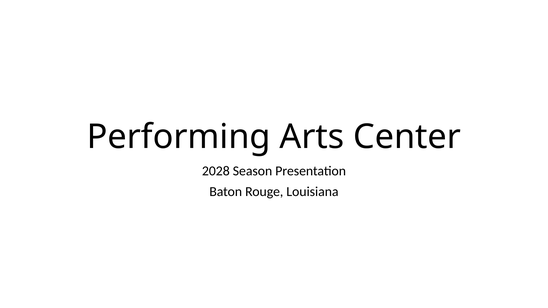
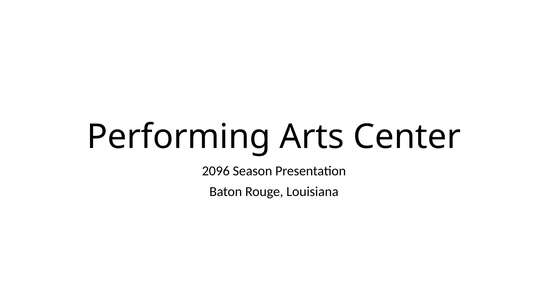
2028: 2028 -> 2096
